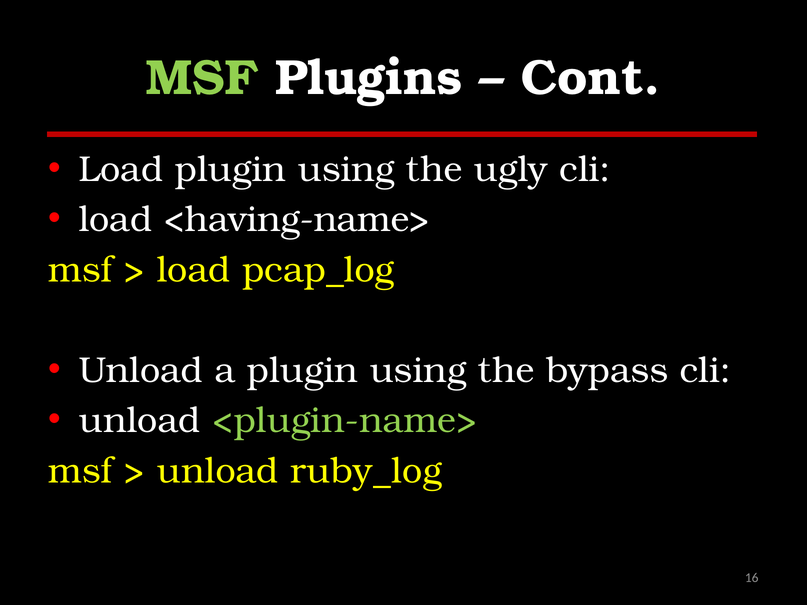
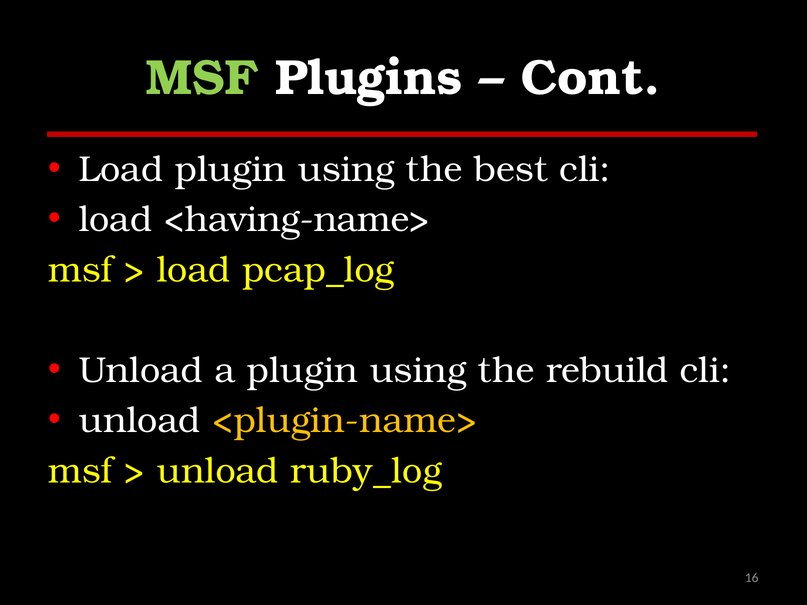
ugly: ugly -> best
bypass: bypass -> rebuild
<plugin-name> colour: light green -> yellow
